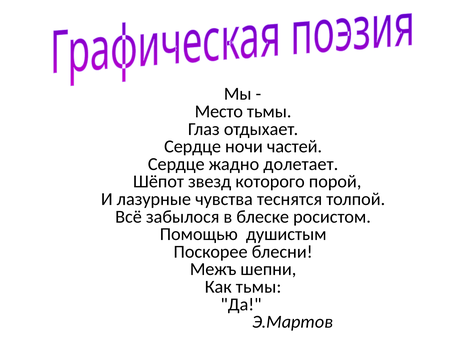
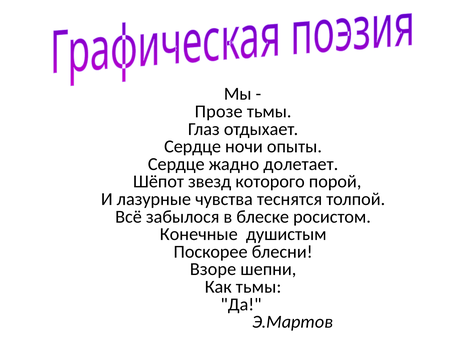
Место: Место -> Прозе
частей: частей -> опыты
Помощью: Помощью -> Конечные
Межъ: Межъ -> Взоре
